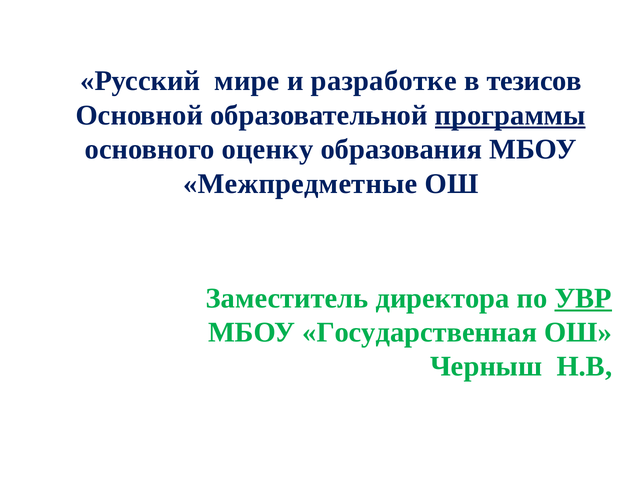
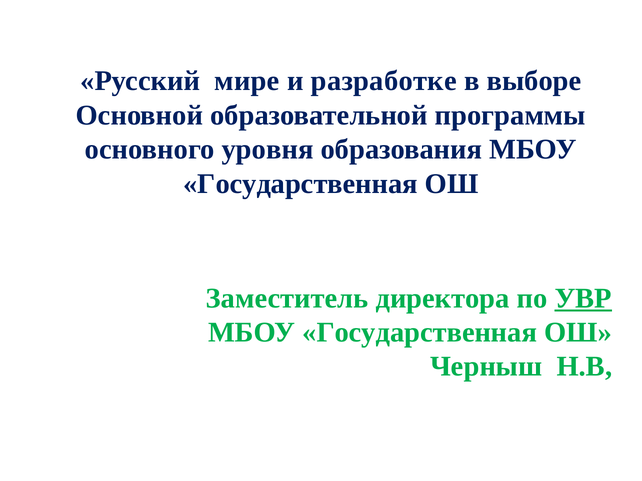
тезисов: тезисов -> выборе
программы underline: present -> none
оценку: оценку -> уровня
Межпредметные at (300, 184): Межпредметные -> Государственная
